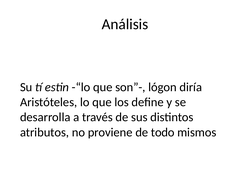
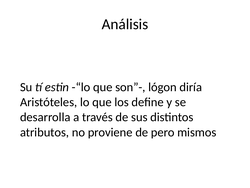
todo: todo -> pero
